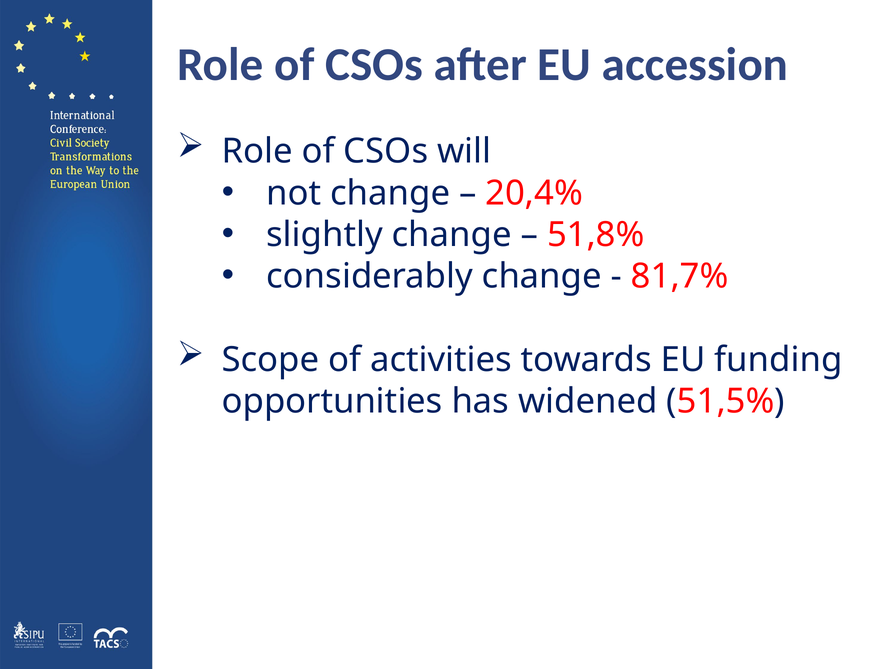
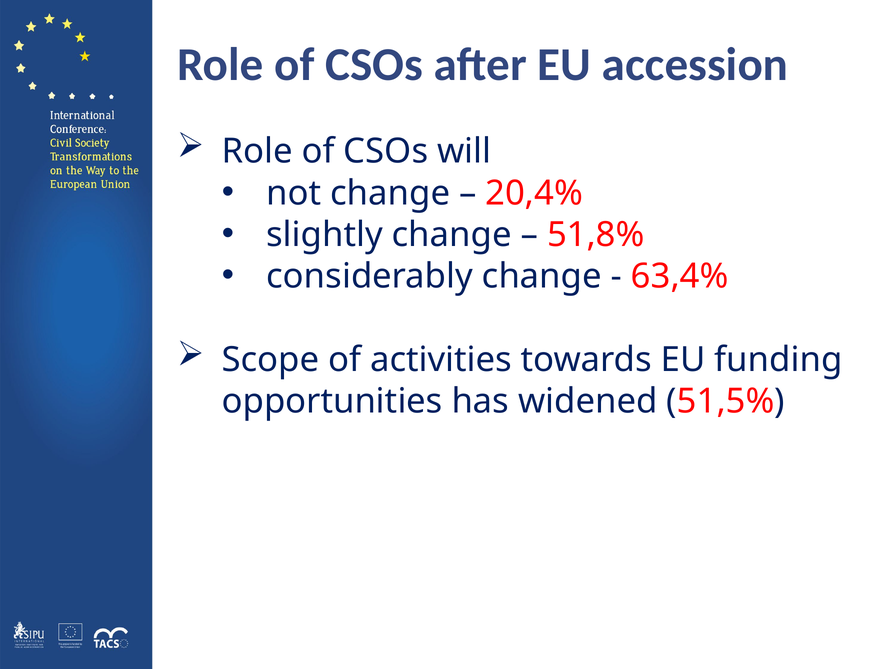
81,7%: 81,7% -> 63,4%
